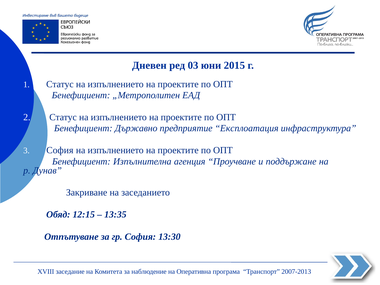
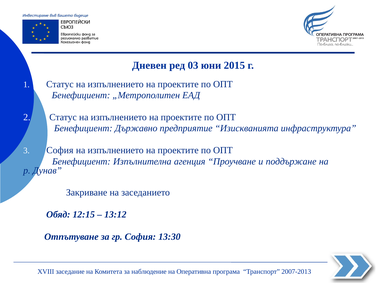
Експлоатация: Експлоатация -> Изискванията
13:35: 13:35 -> 13:12
